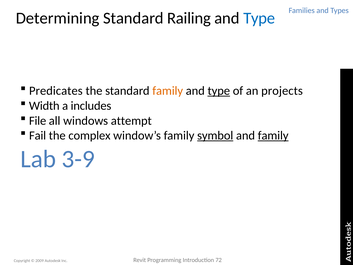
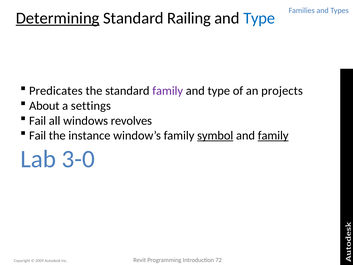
Determining underline: none -> present
family at (168, 91) colour: orange -> purple
type at (219, 91) underline: present -> none
Width: Width -> About
includes: includes -> settings
File at (38, 121): File -> Fail
attempt: attempt -> revolves
complex: complex -> instance
3-9: 3-9 -> 3-0
